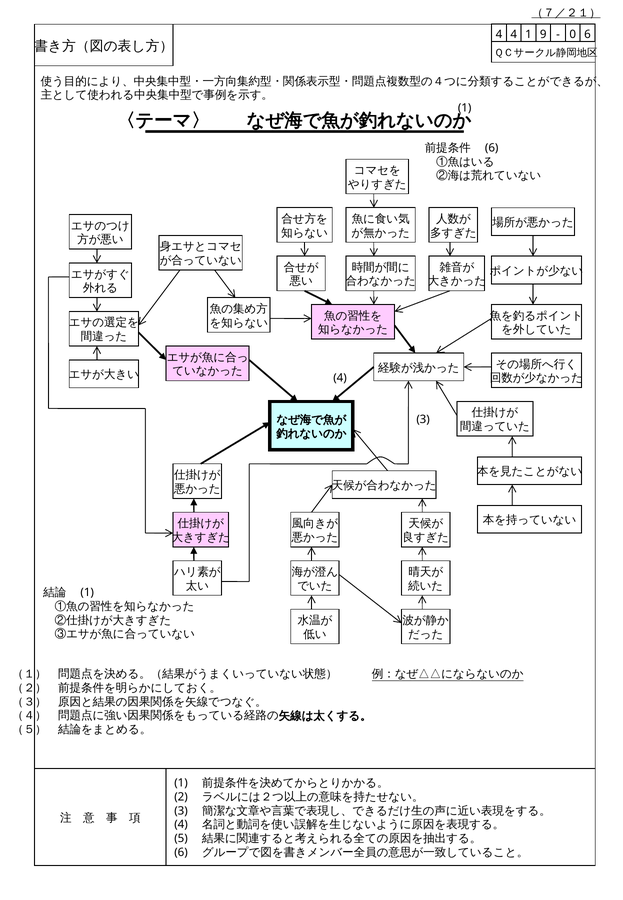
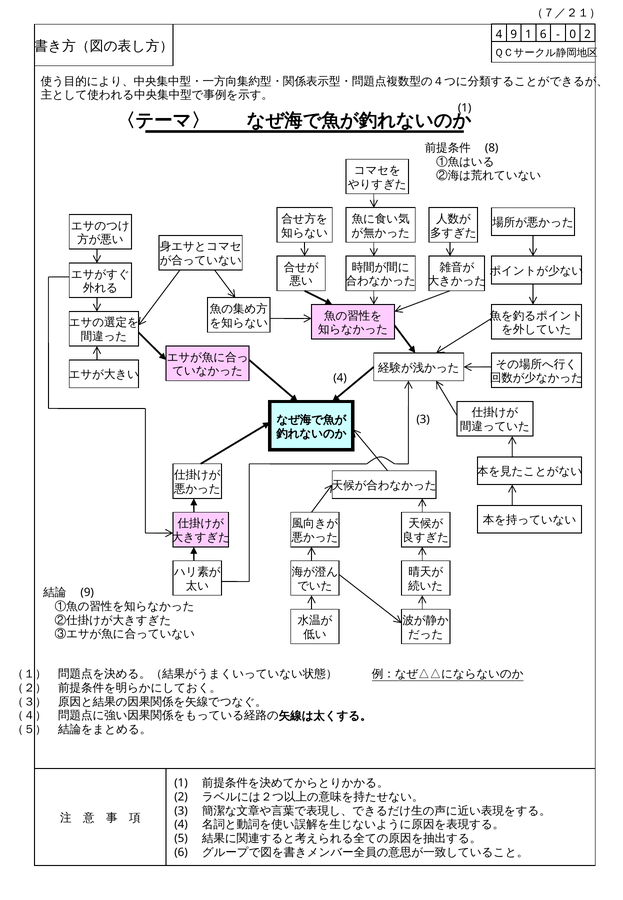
（７／２１） underline: present -> none
4 4: 4 -> 9
1 9: 9 -> 6
0 6: 6 -> 2
6 at (492, 148): 6 -> 8
1 at (87, 592): 1 -> 9
